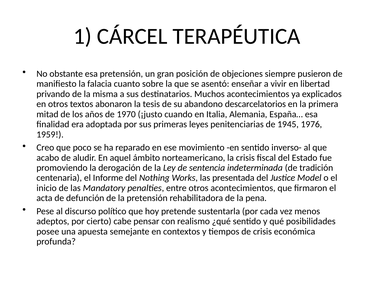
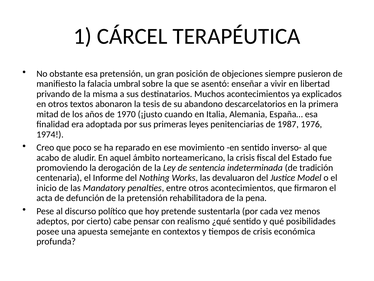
cuanto: cuanto -> umbral
1945: 1945 -> 1987
1959: 1959 -> 1974
presentada: presentada -> devaluaron
